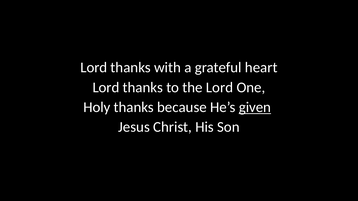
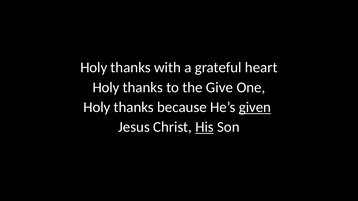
Lord at (94, 68): Lord -> Holy
Lord at (106, 88): Lord -> Holy
the Lord: Lord -> Give
His underline: none -> present
